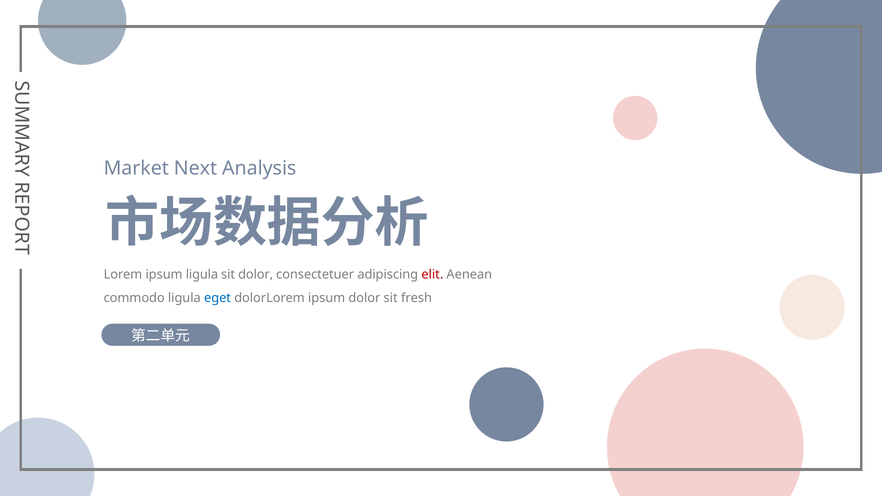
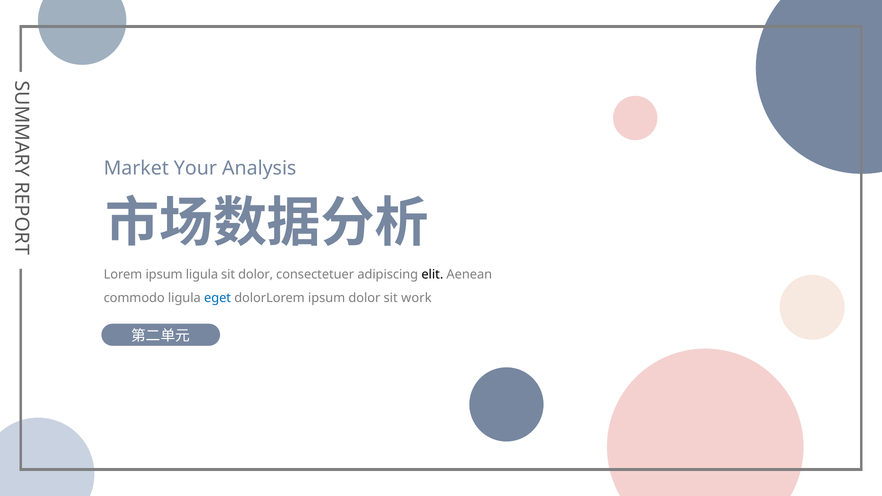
Next: Next -> Your
elit colour: red -> black
fresh: fresh -> work
